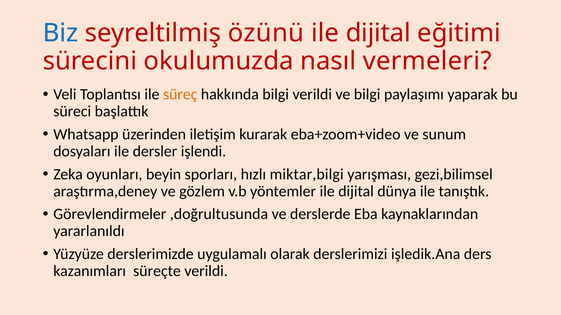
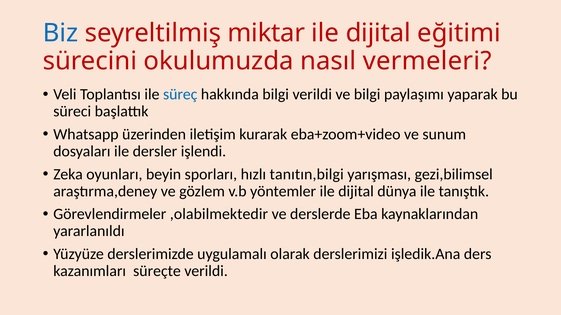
özünü: özünü -> miktar
süreç colour: orange -> blue
miktar,bilgi: miktar,bilgi -> tanıtın,bilgi
,doğrultusunda: ,doğrultusunda -> ,olabilmektedir
